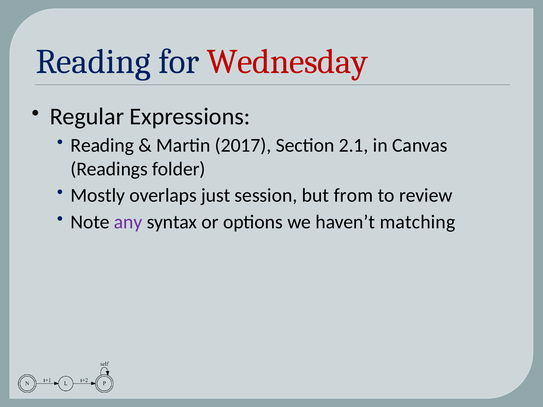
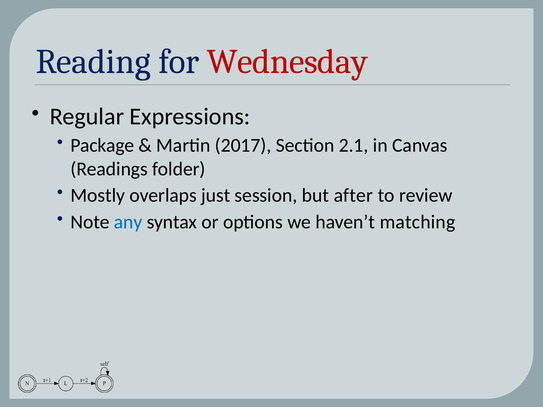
Reading at (102, 146): Reading -> Package
from: from -> after
any colour: purple -> blue
